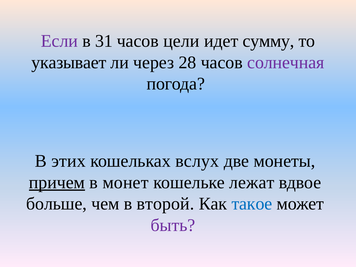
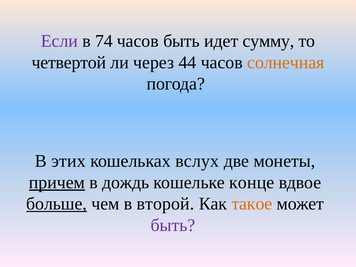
31: 31 -> 74
часов цели: цели -> быть
указывает: указывает -> четвертой
28: 28 -> 44
солнечная colour: purple -> orange
монет: монет -> дождь
лежат: лежат -> конце
больше underline: none -> present
такое colour: blue -> orange
